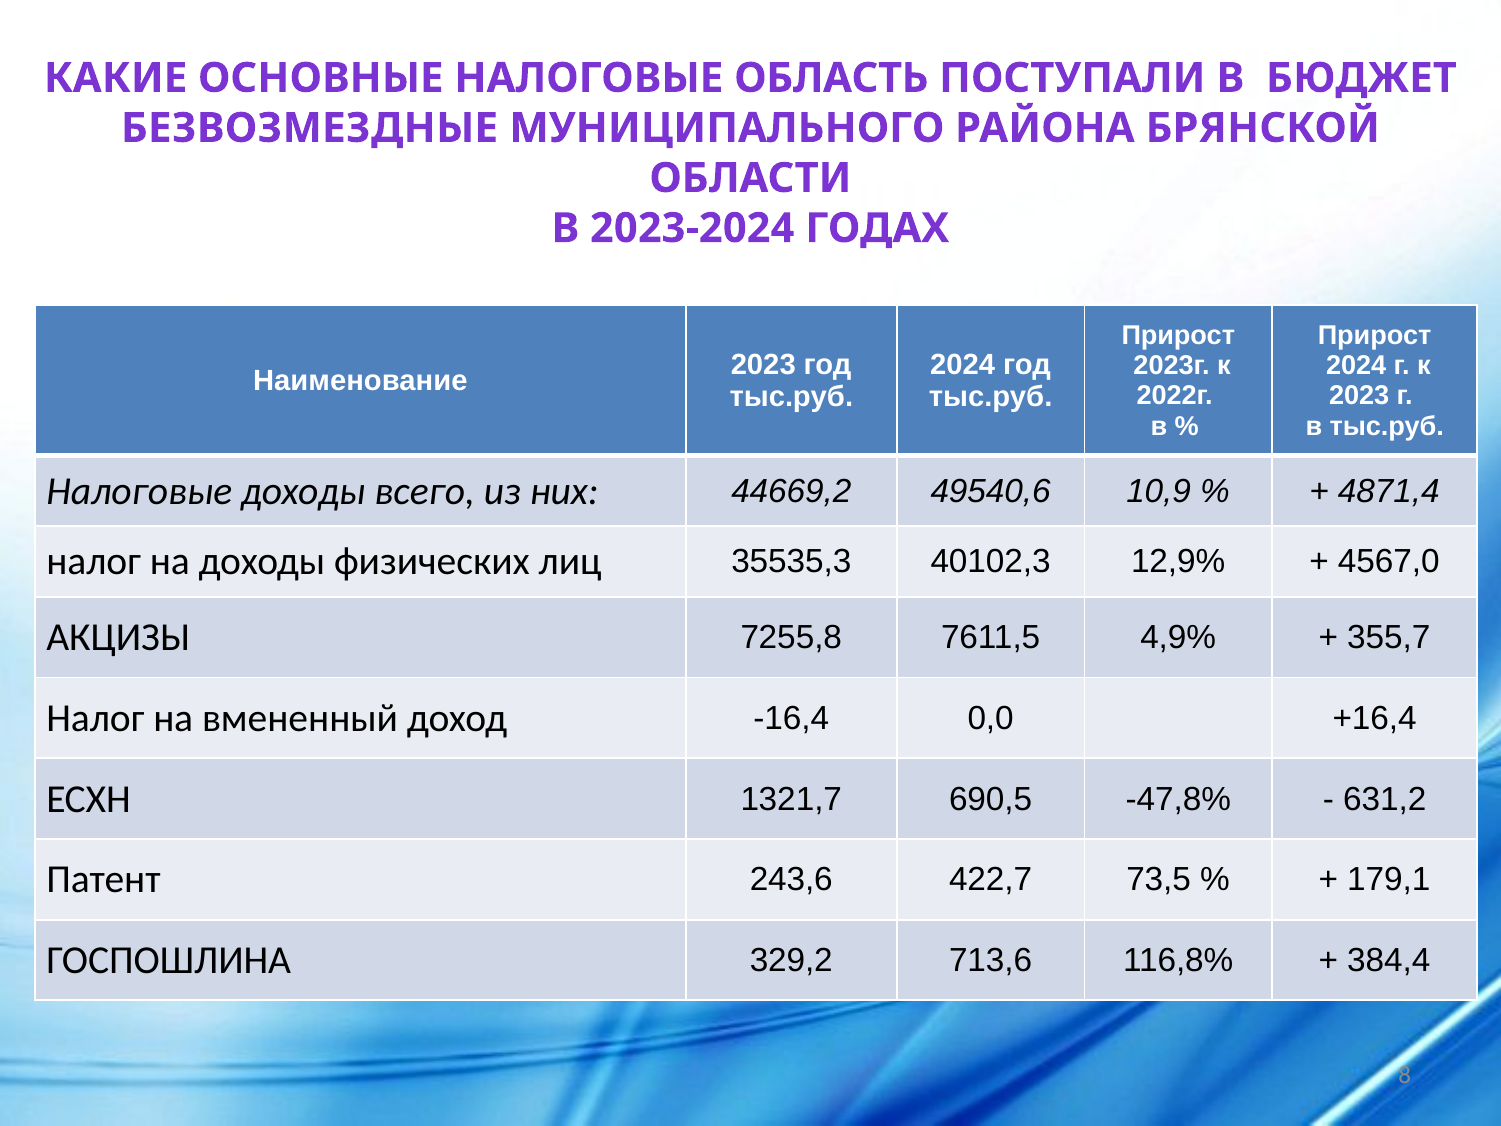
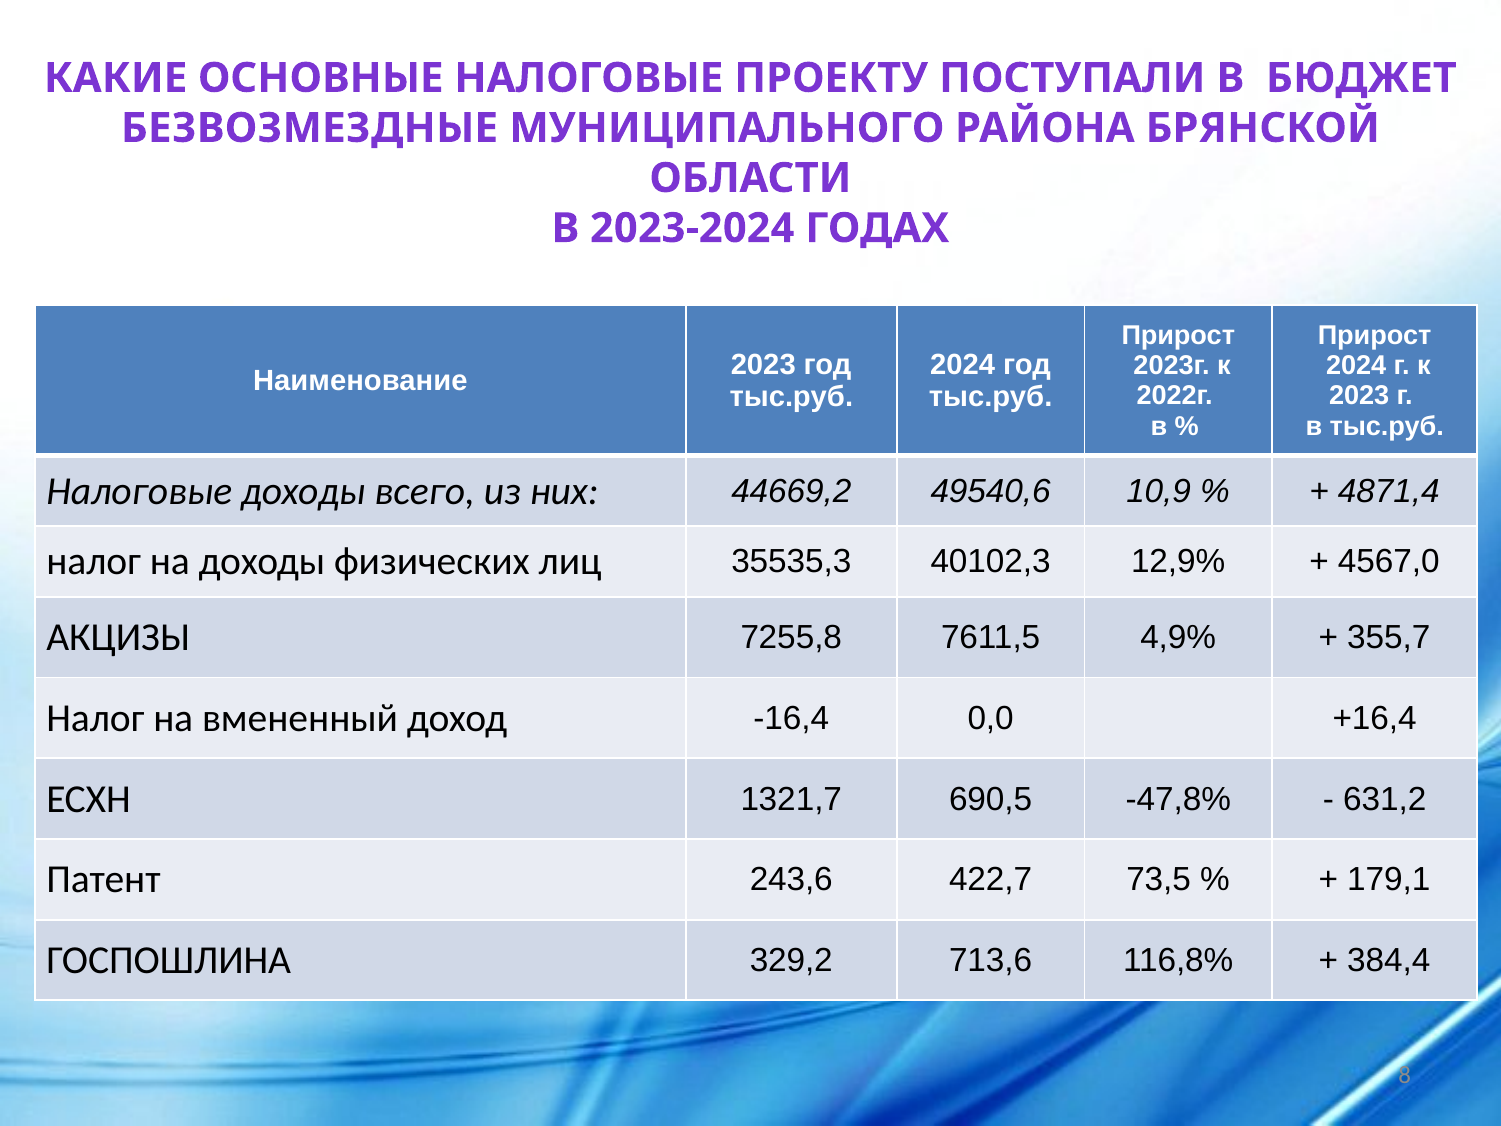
ОБЛАСТЬ: ОБЛАСТЬ -> ПРОЕКТУ
